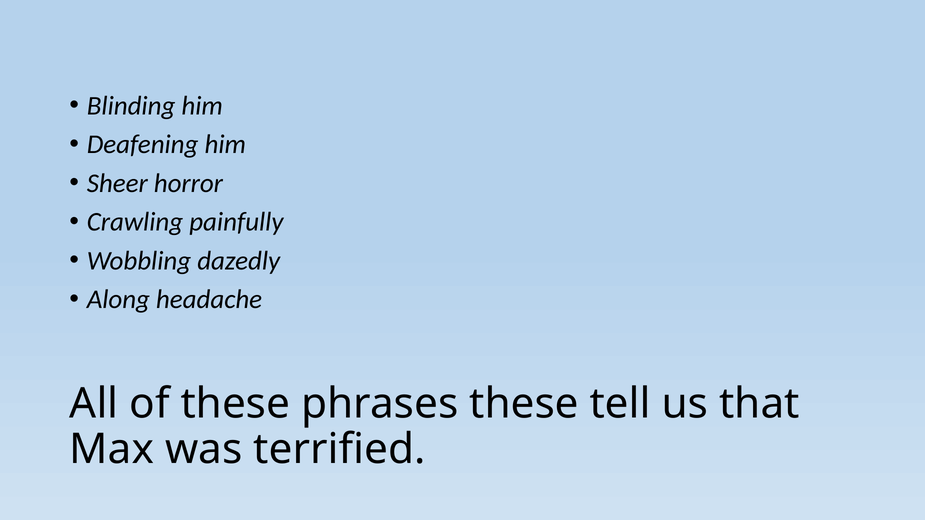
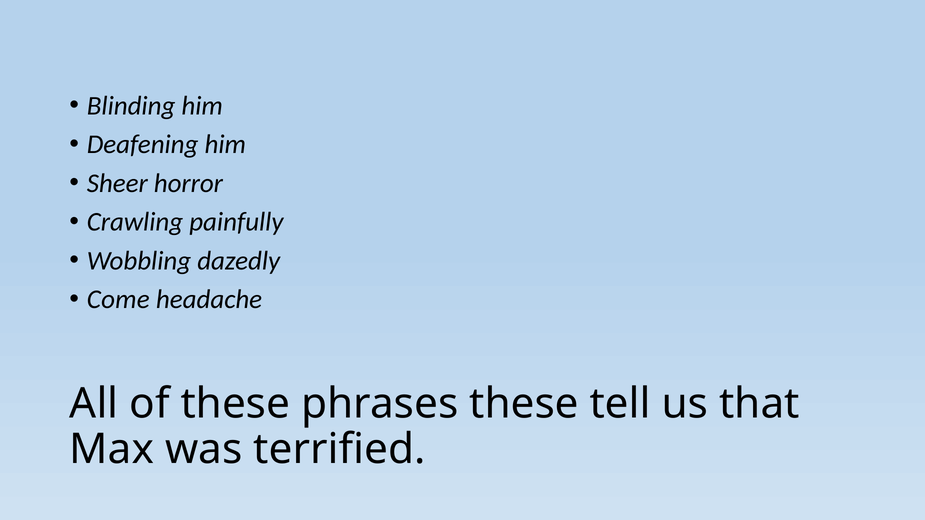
Along: Along -> Come
